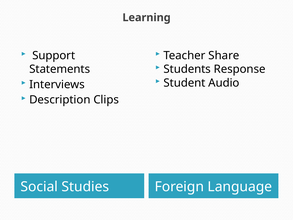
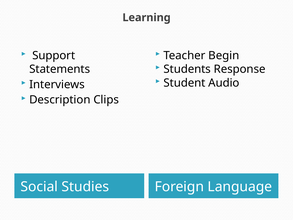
Share: Share -> Begin
